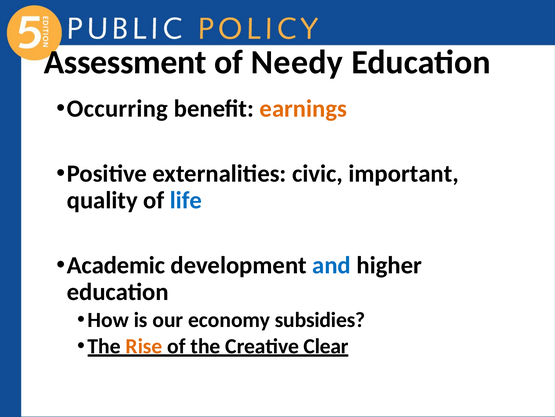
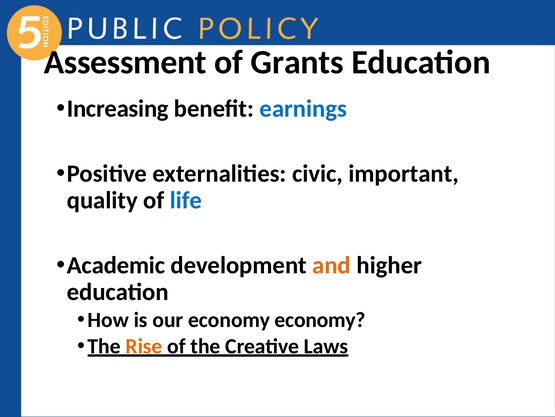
Needy: Needy -> Grants
Occurring: Occurring -> Increasing
earnings colour: orange -> blue
and colour: blue -> orange
economy subsidies: subsidies -> economy
Clear: Clear -> Laws
